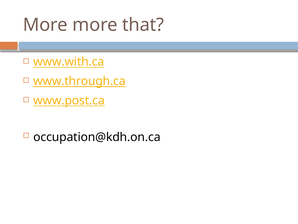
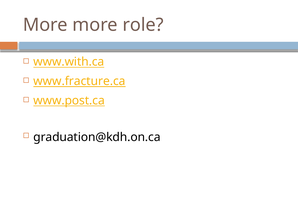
that: that -> role
www.through.ca: www.through.ca -> www.fracture.ca
occupation@kdh.on.ca: occupation@kdh.on.ca -> graduation@kdh.on.ca
